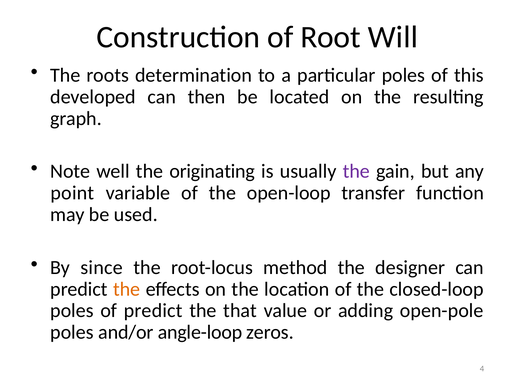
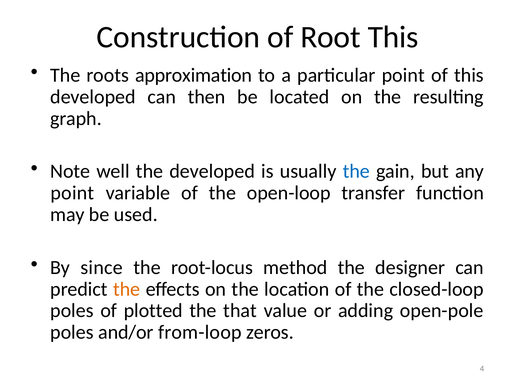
Root Will: Will -> This
determination: determination -> approximation
particular poles: poles -> point
the originating: originating -> developed
the at (356, 171) colour: purple -> blue
of predict: predict -> plotted
angle-loop: angle-loop -> from-loop
